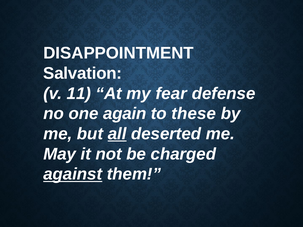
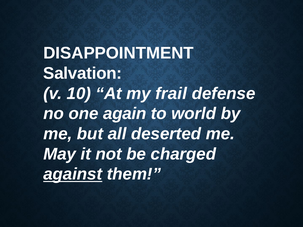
11: 11 -> 10
fear: fear -> frail
these: these -> world
all underline: present -> none
